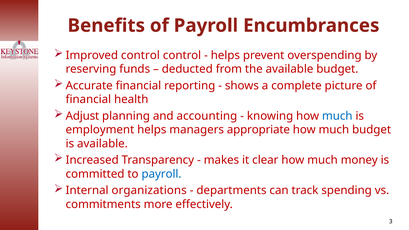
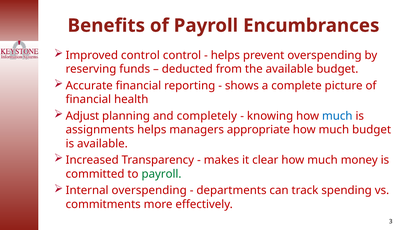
accounting: accounting -> completely
employment: employment -> assignments
payroll at (162, 174) colour: blue -> green
Internal organizations: organizations -> overspending
